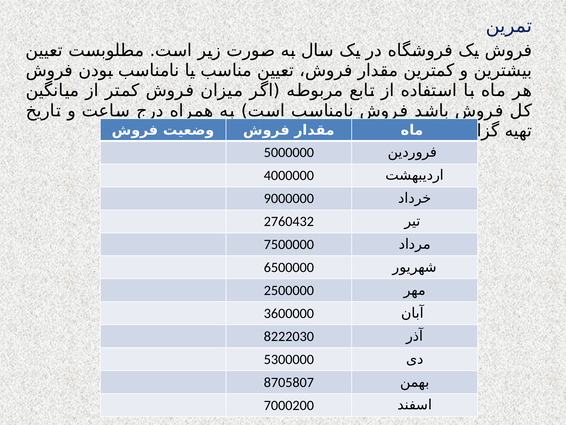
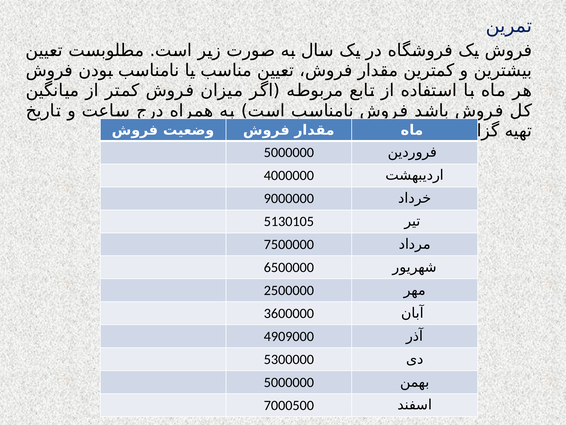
2760432: 2760432 -> 5130105
8222030: 8222030 -> 4909000
8705807 at (289, 382): 8705807 -> 5000000
7000200: 7000200 -> 7000500
